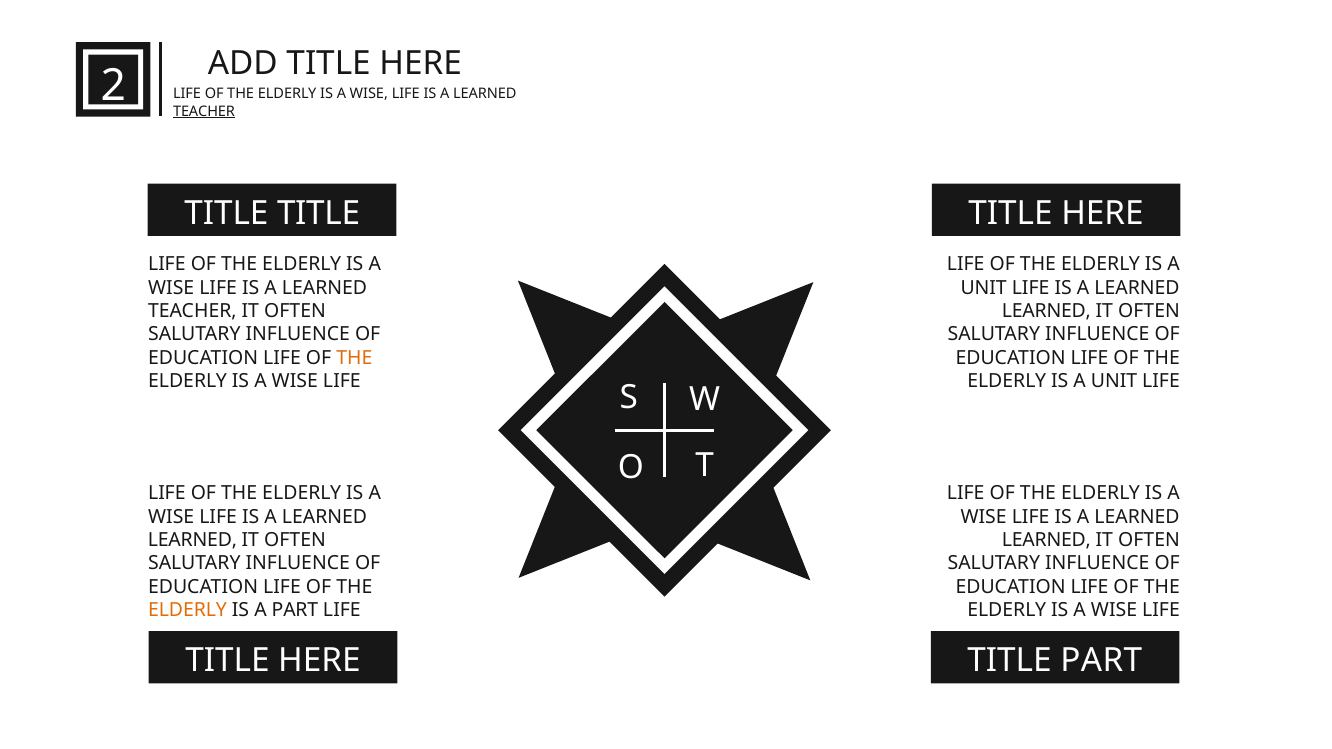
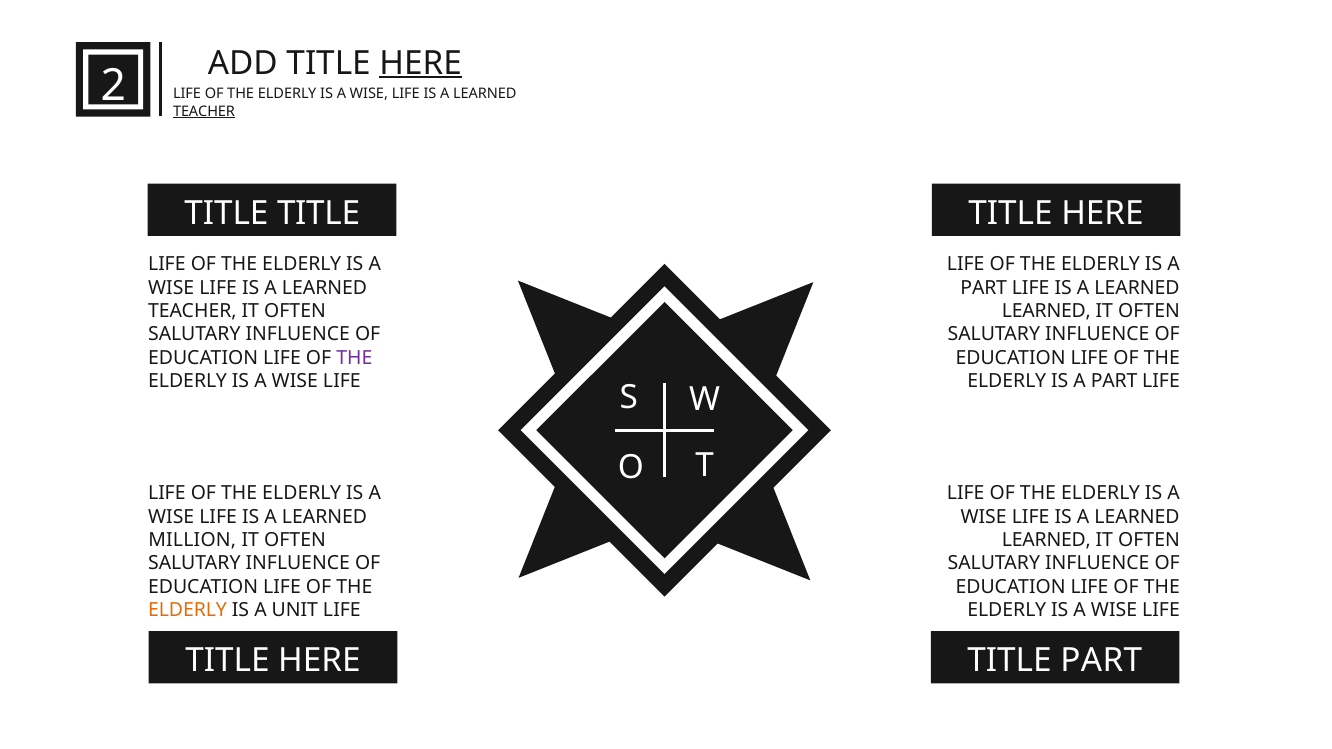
HERE at (421, 63) underline: none -> present
UNIT at (984, 288): UNIT -> PART
THE at (354, 358) colour: orange -> purple
UNIT at (1114, 381): UNIT -> PART
LEARNED at (192, 540): LEARNED -> MILLION
A PART: PART -> UNIT
